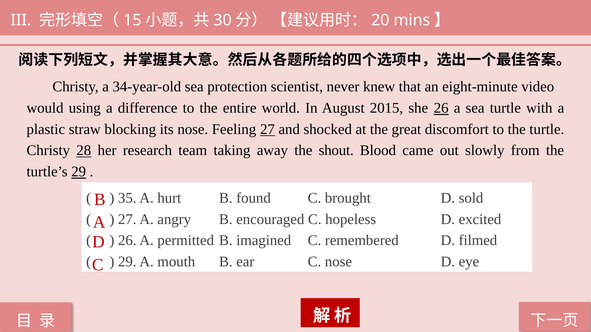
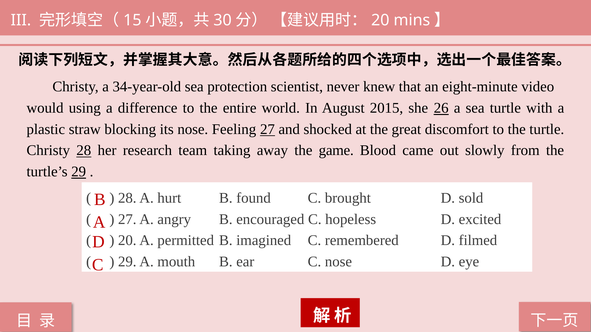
shout: shout -> game
35 at (127, 198): 35 -> 28
26 at (127, 241): 26 -> 20
